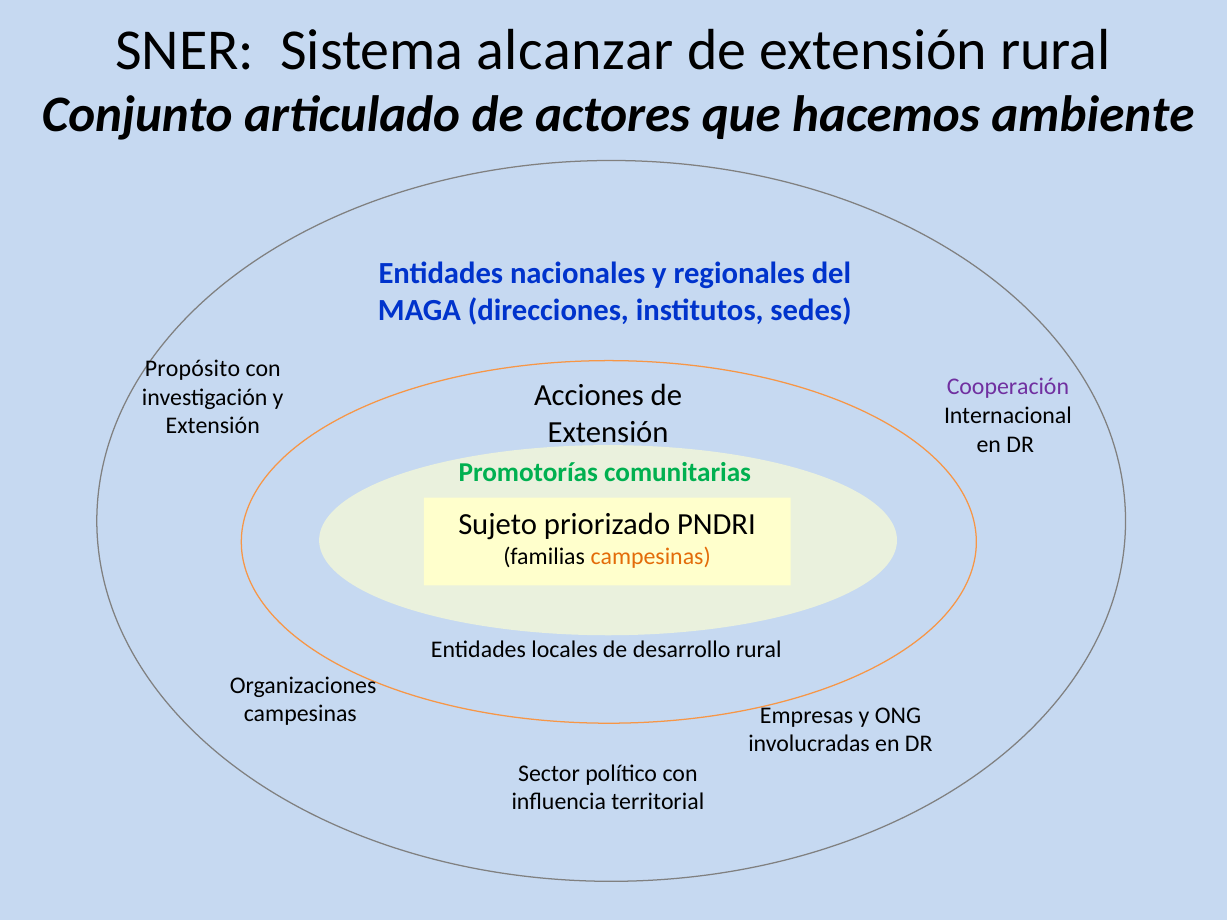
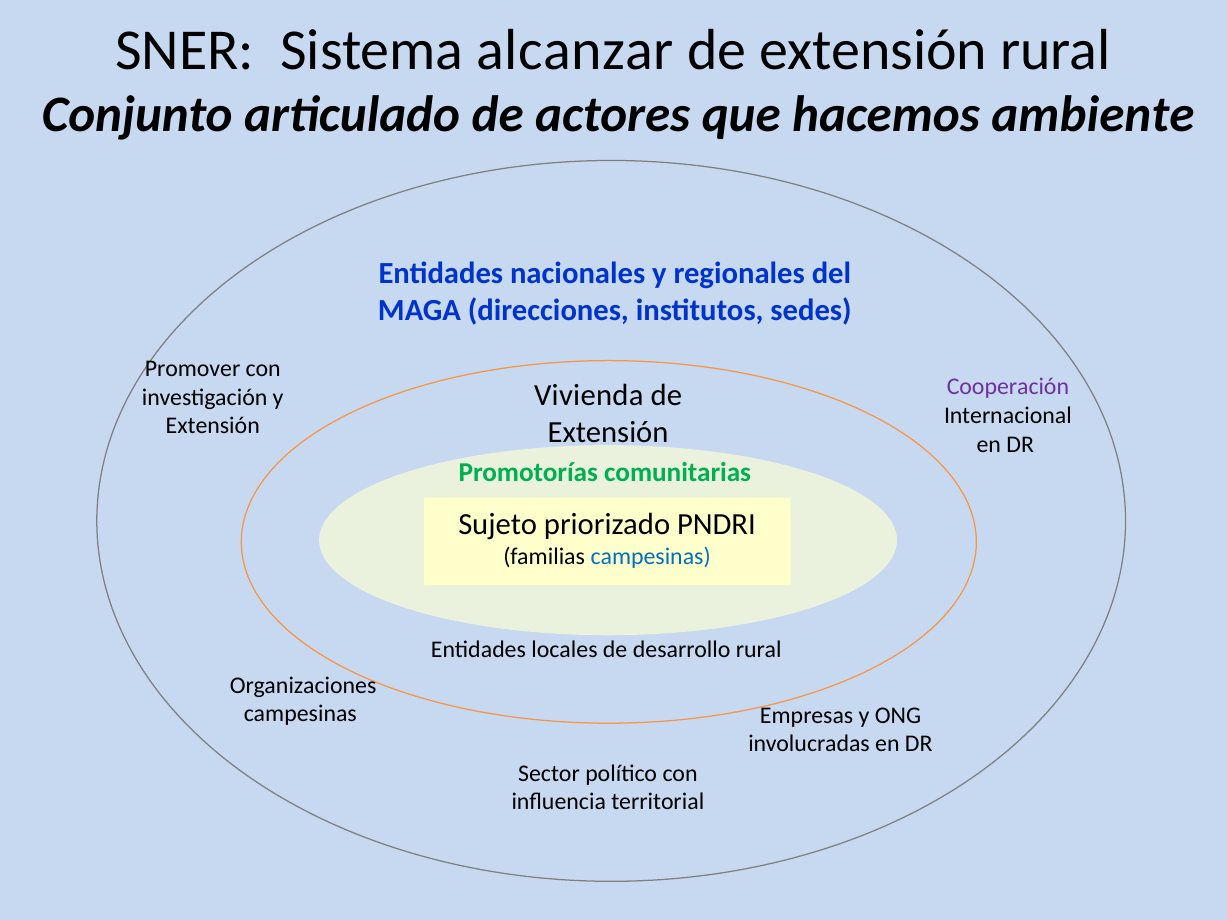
Propósito: Propósito -> Promover
Acciones: Acciones -> Vivienda
campesinas at (651, 557) colour: orange -> blue
